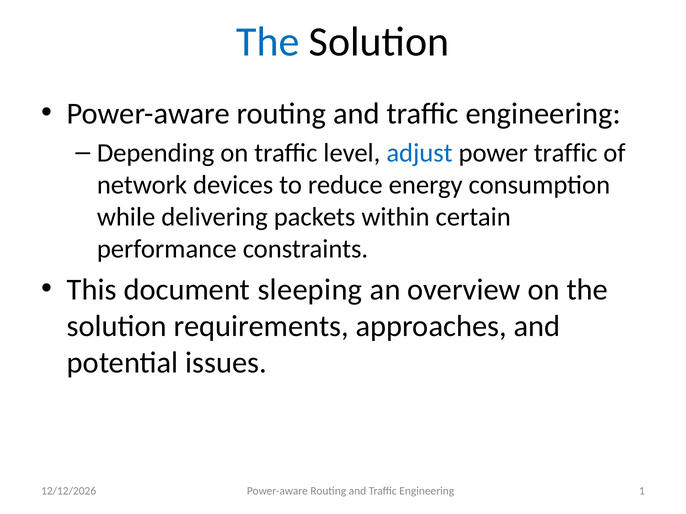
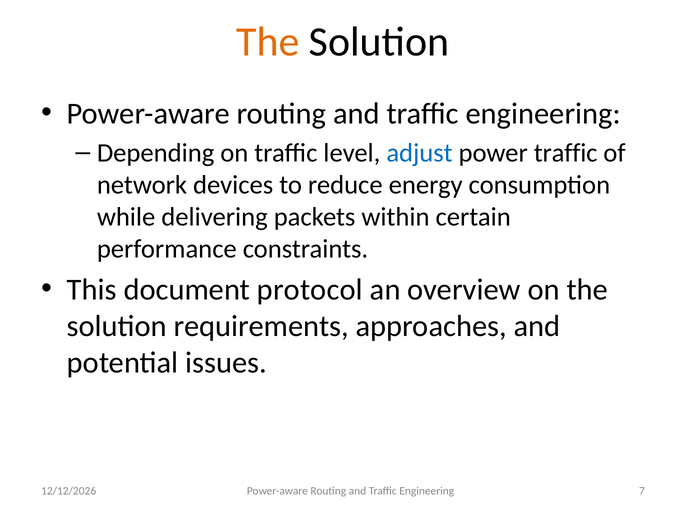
The at (268, 42) colour: blue -> orange
sleeping: sleeping -> protocol
1: 1 -> 7
